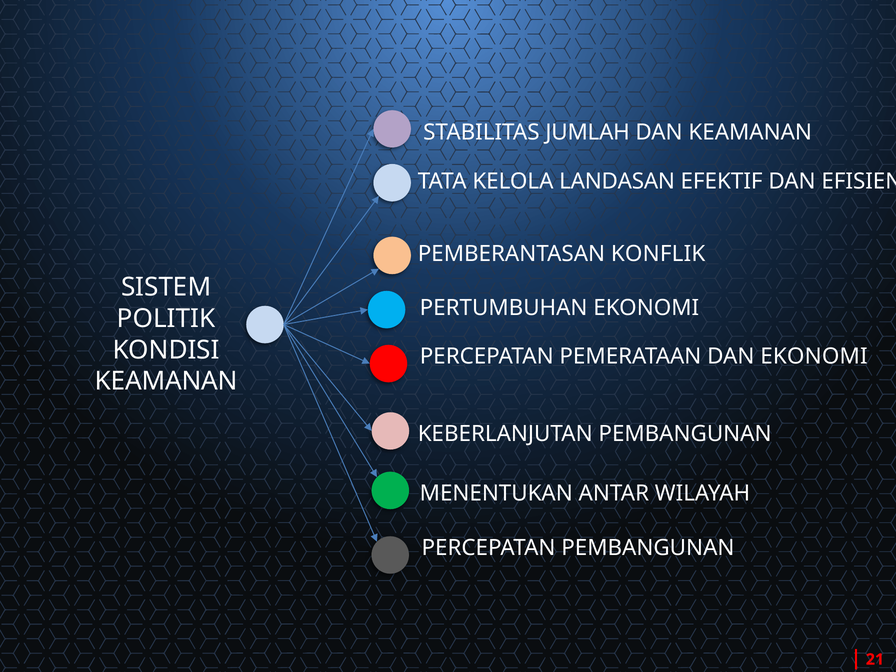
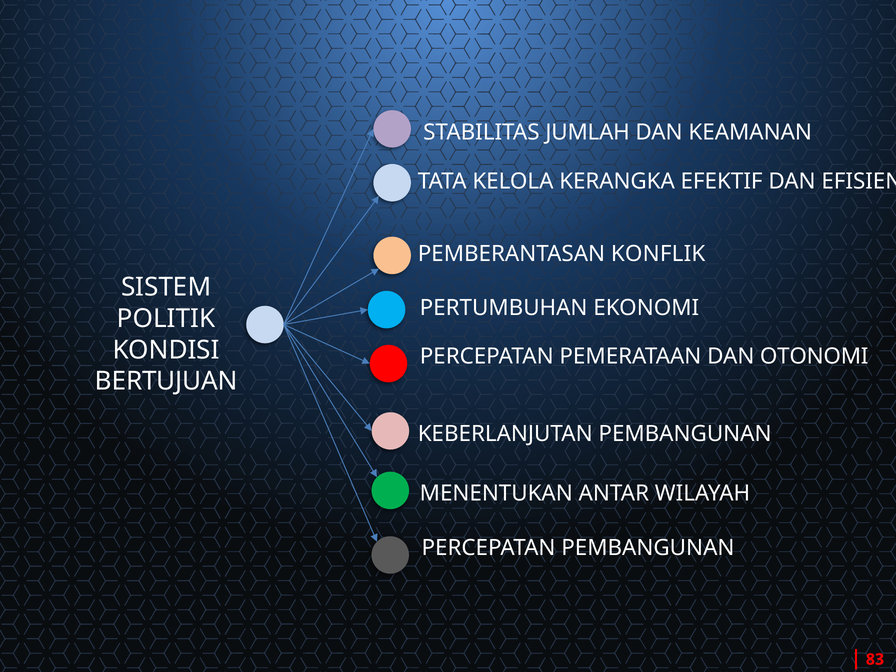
LANDASAN: LANDASAN -> KERANGKA
DAN EKONOMI: EKONOMI -> OTONOMI
KEAMANAN at (166, 381): KEAMANAN -> BERTUJUAN
21: 21 -> 83
